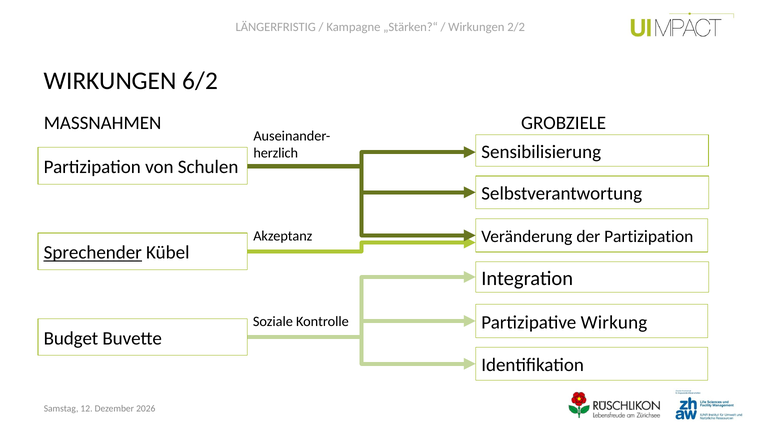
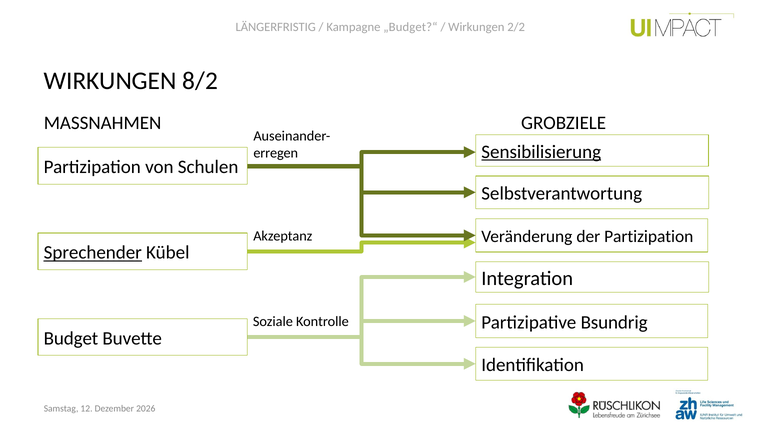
„Stärken?“: „Stärken?“ -> „Budget?“
6/2: 6/2 -> 8/2
Sensibilisierung underline: none -> present
herzlich: herzlich -> erregen
Wirkung: Wirkung -> Bsundrig
